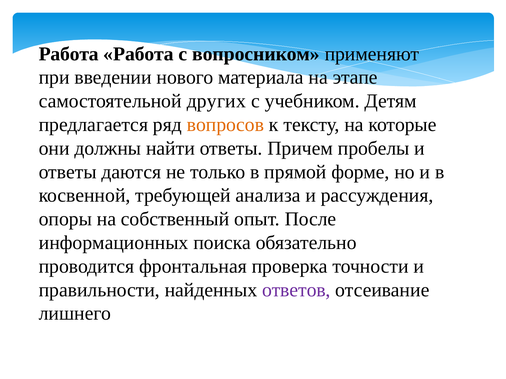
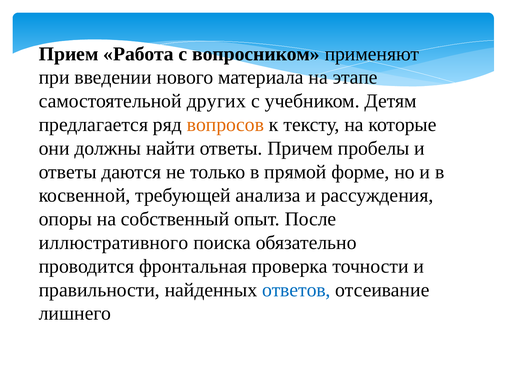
Работа at (69, 54): Работа -> Прием
информационных: информационных -> иллюстративного
ответов colour: purple -> blue
